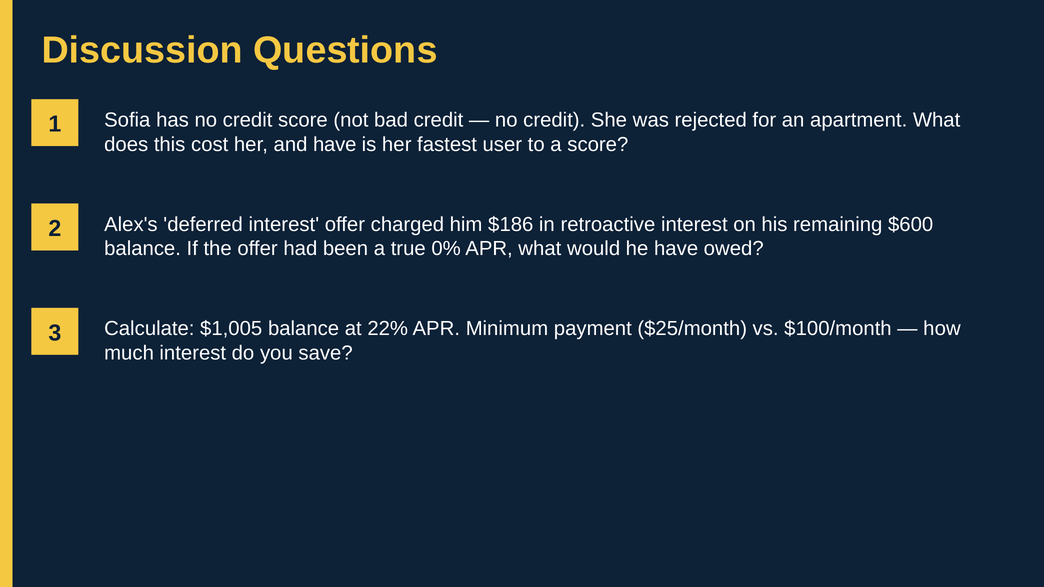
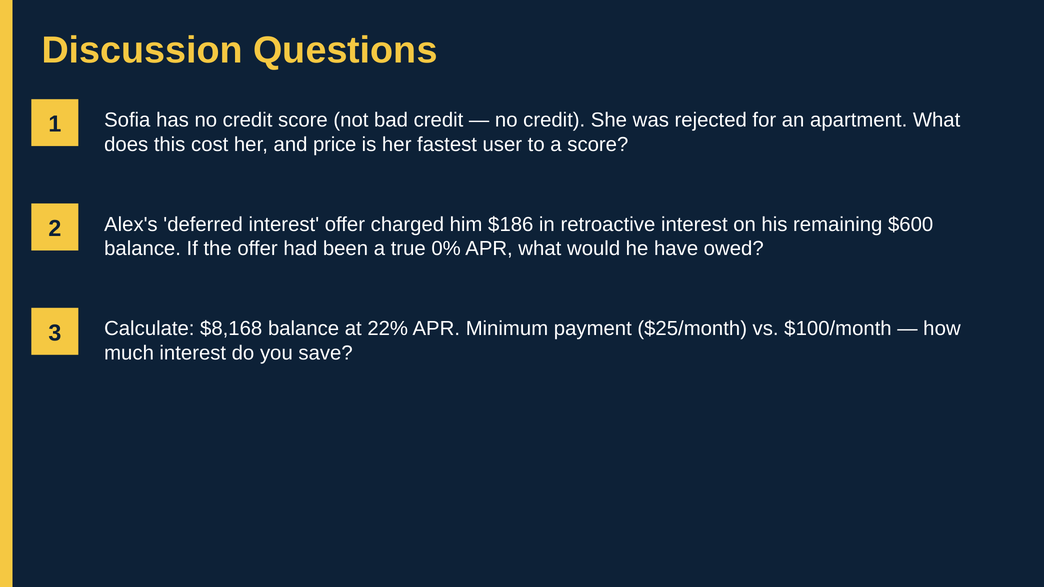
and have: have -> price
$1,005: $1,005 -> $8,168
